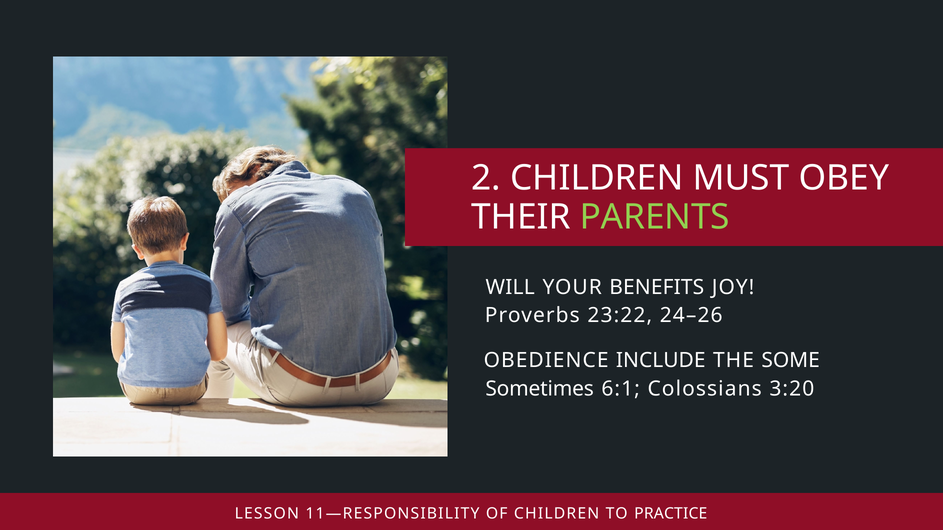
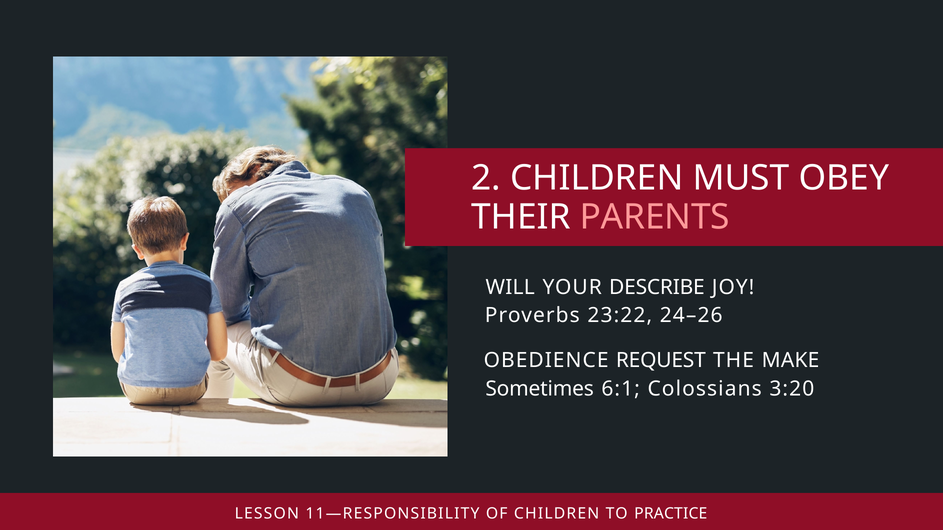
PARENTS colour: light green -> pink
BENEFITS: BENEFITS -> DESCRIBE
INCLUDE: INCLUDE -> REQUEST
SOME: SOME -> MAKE
